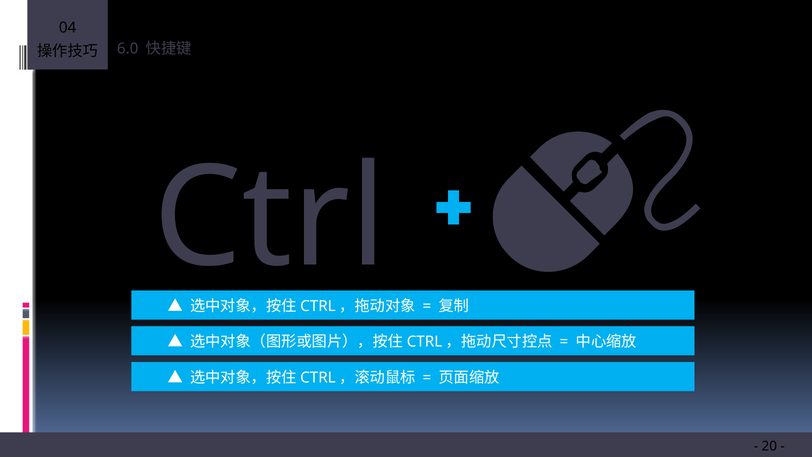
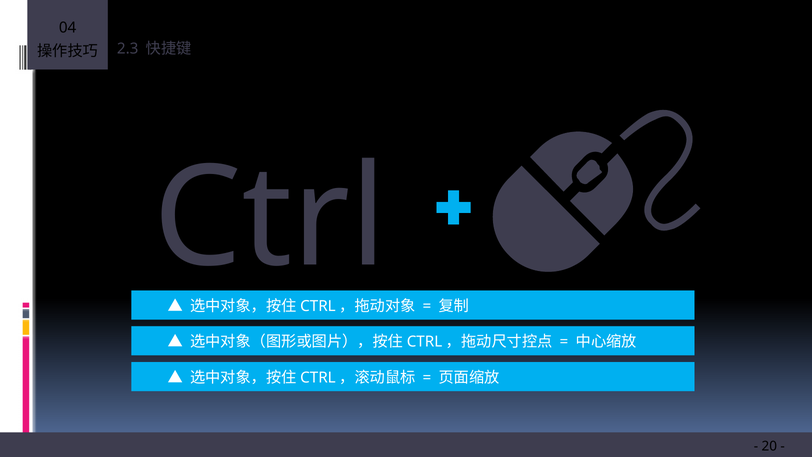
6.0: 6.0 -> 2.3
